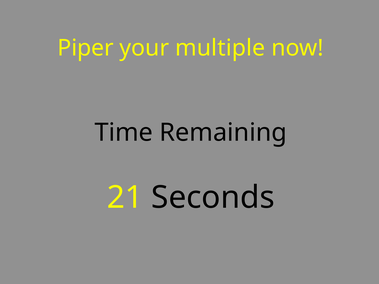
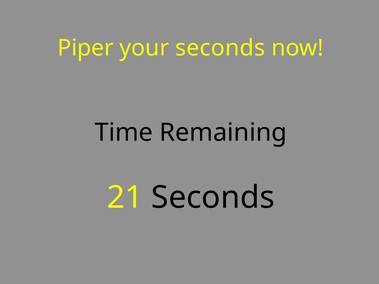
your multiple: multiple -> seconds
